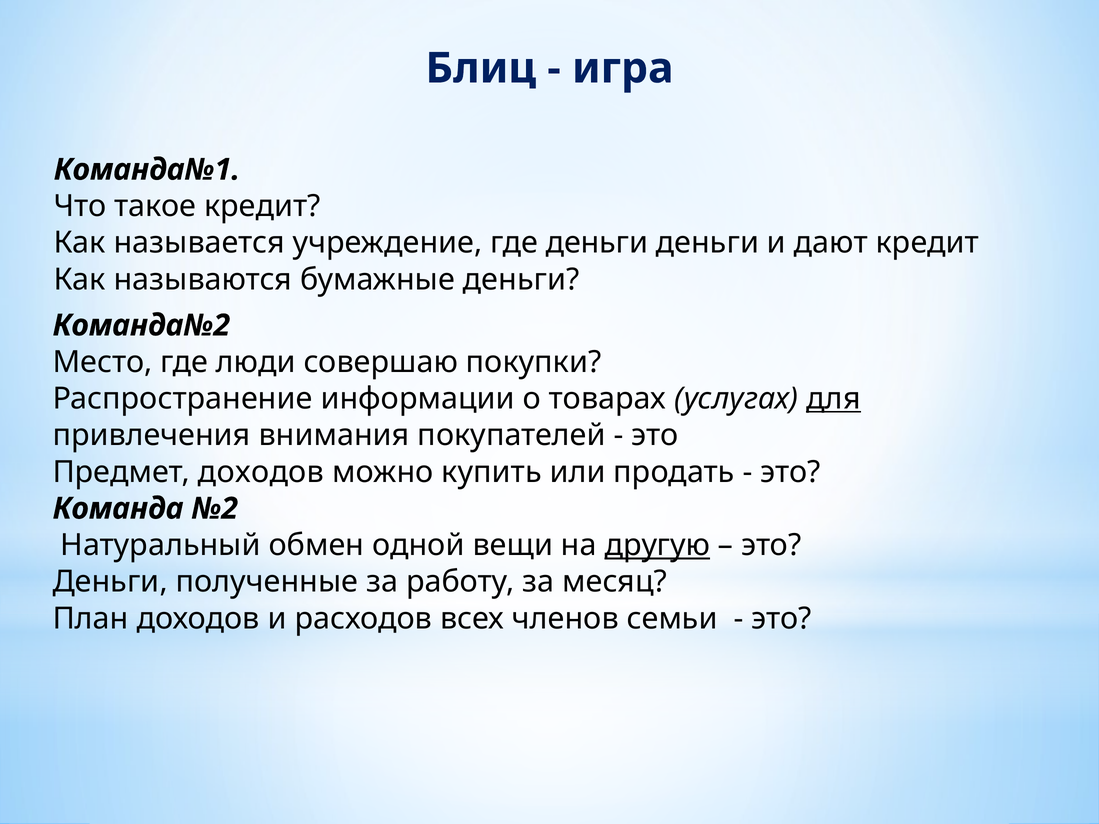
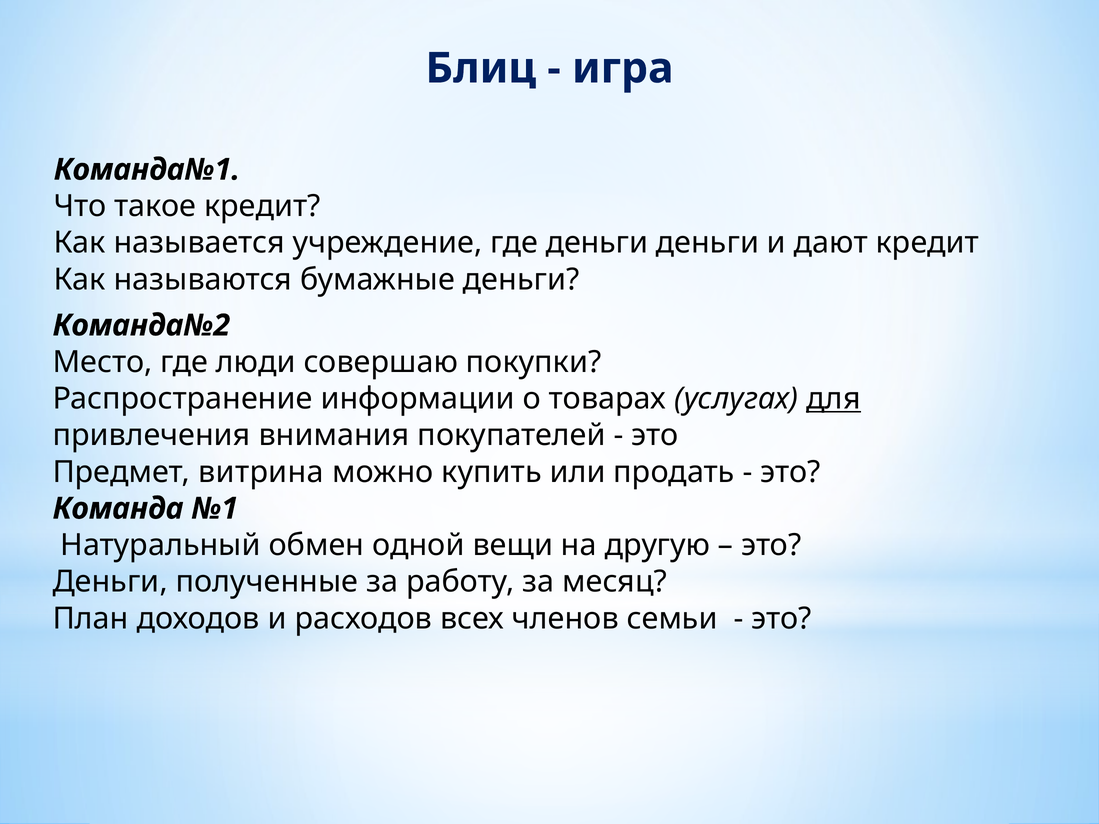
Предмет доходов: доходов -> витрина
№2: №2 -> №1
другую underline: present -> none
